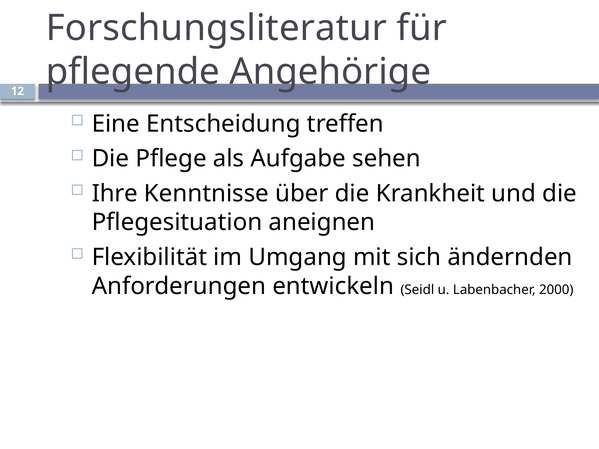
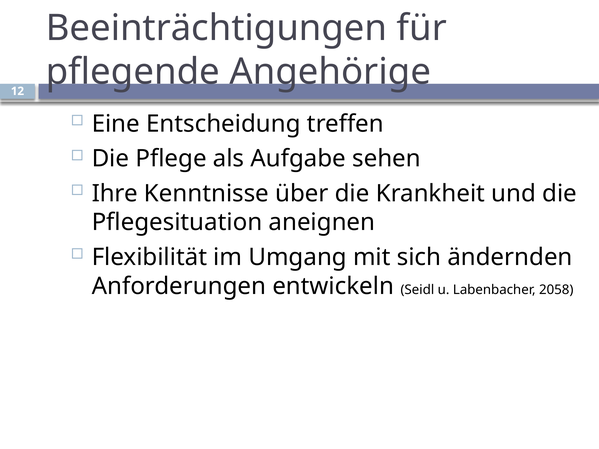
Forschungsliteratur: Forschungsliteratur -> Beeinträchtigungen
2000: 2000 -> 2058
